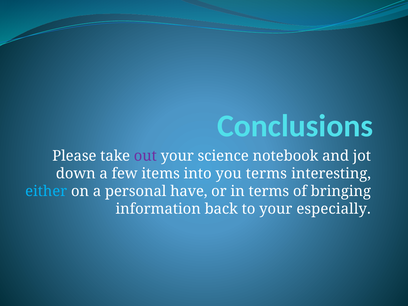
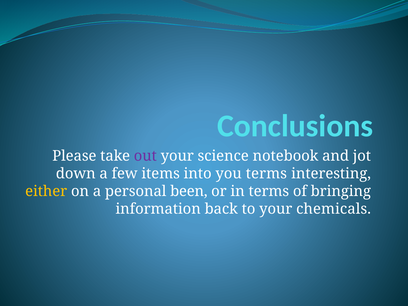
either colour: light blue -> yellow
have: have -> been
especially: especially -> chemicals
